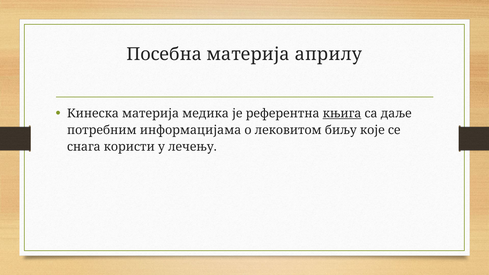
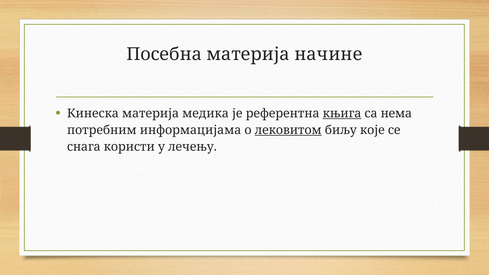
априлу: априлу -> начине
даље: даље -> нема
лековитом underline: none -> present
